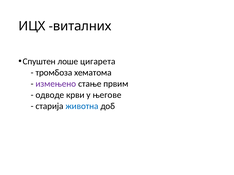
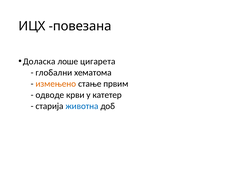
виталних: виталних -> повезана
Спуштен: Спуштен -> Доласка
тромбоза: тромбоза -> глобални
измењено colour: purple -> orange
његове: његове -> катетер
